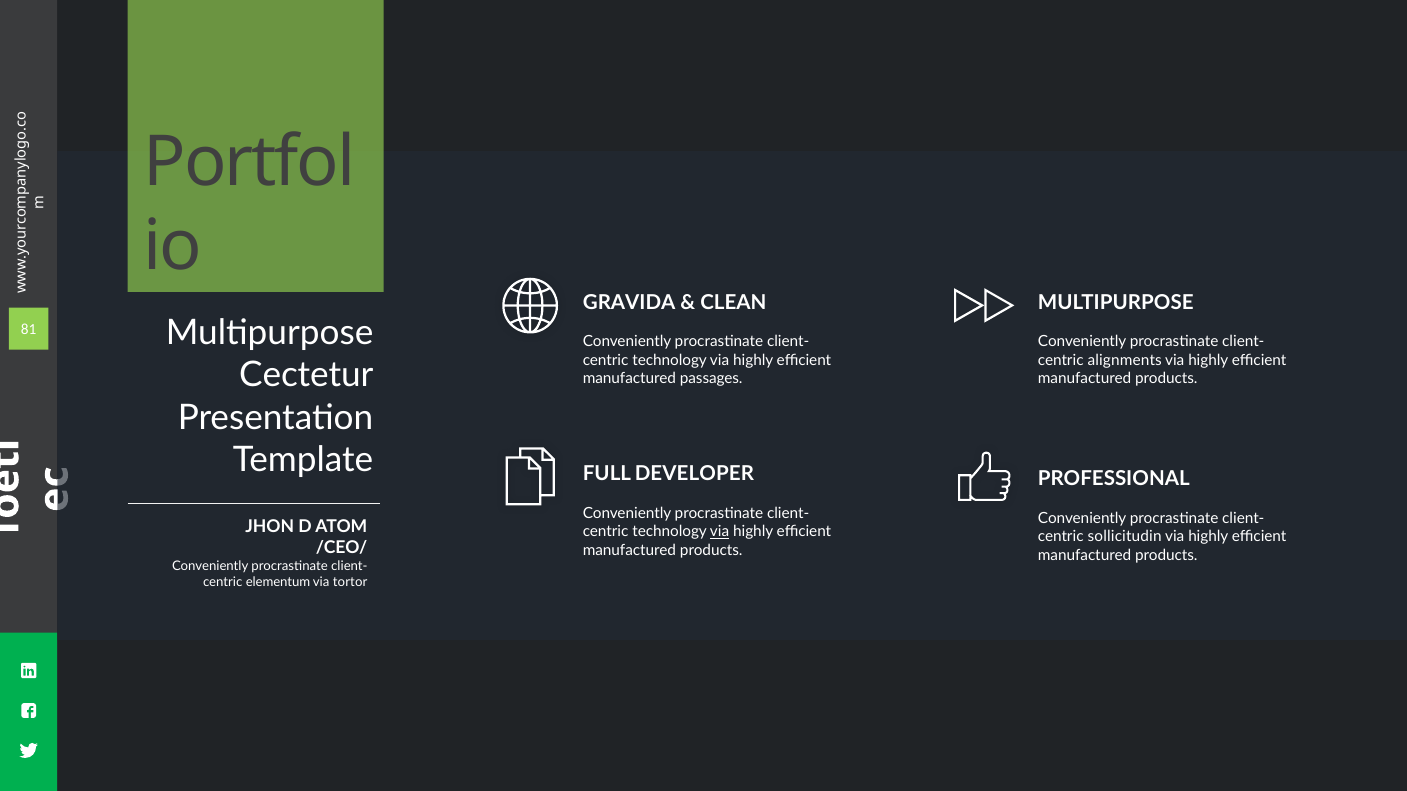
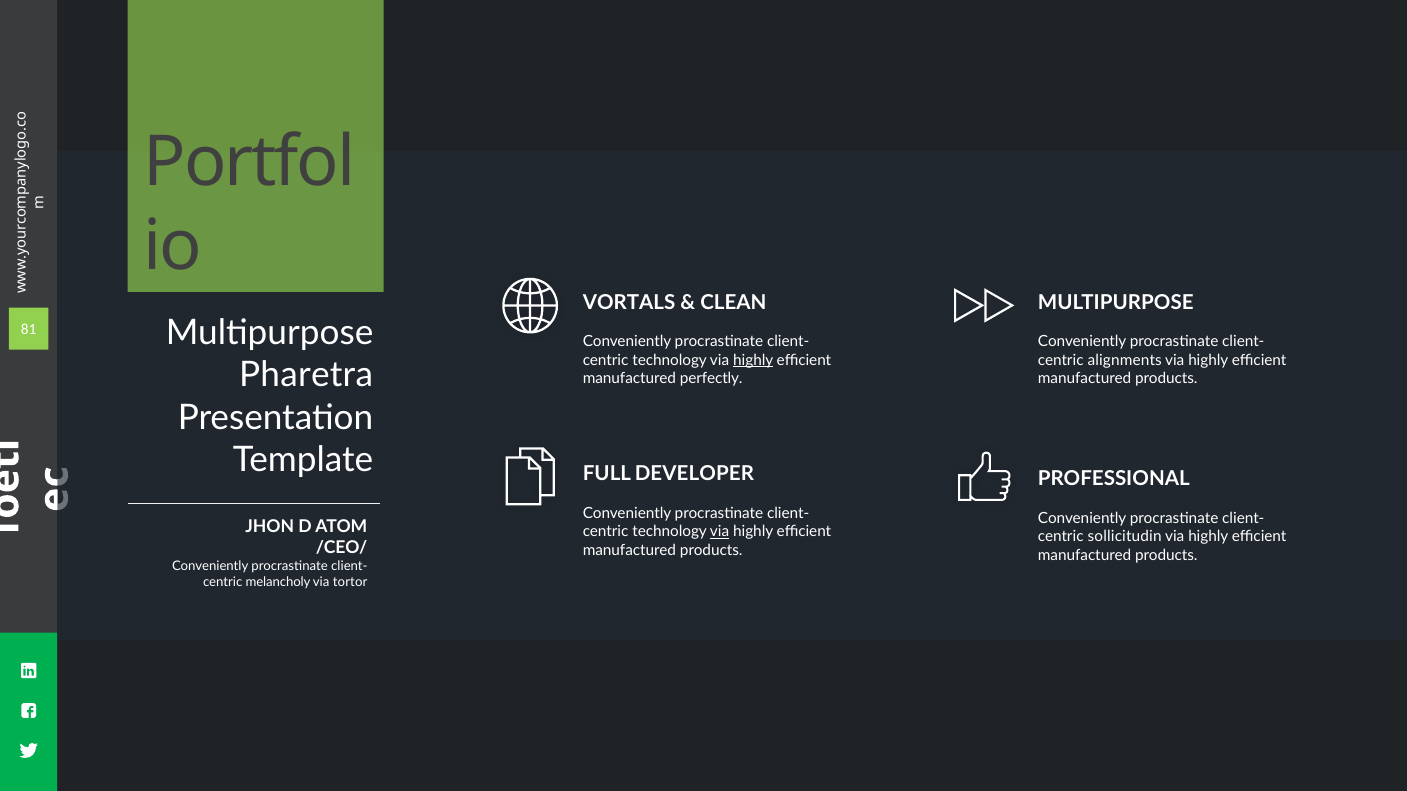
GRAVIDA: GRAVIDA -> VORTALS
highly at (753, 360) underline: none -> present
Cectetur: Cectetur -> Pharetra
passages: passages -> perfectly
elementum: elementum -> melancholy
